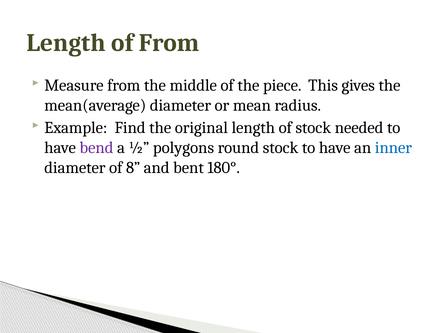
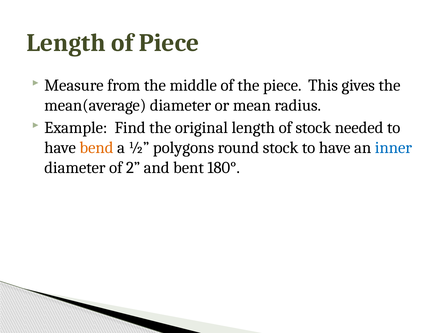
of From: From -> Piece
bend colour: purple -> orange
8: 8 -> 2
